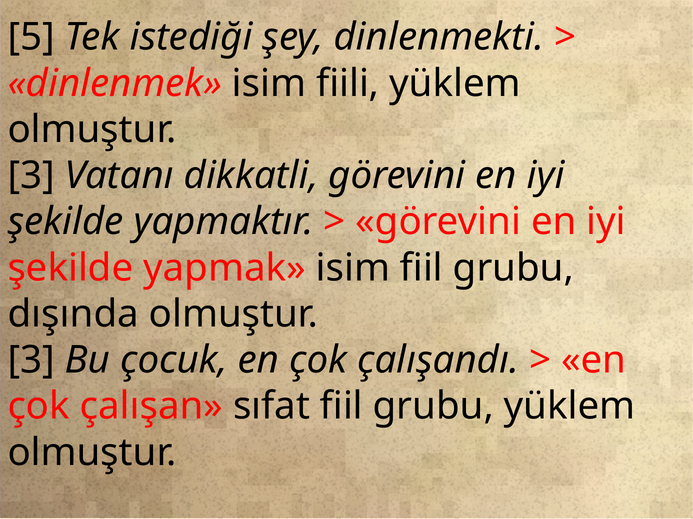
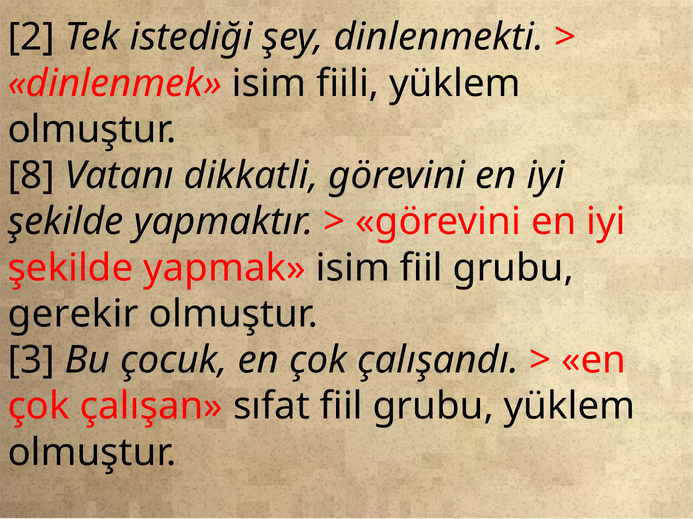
5: 5 -> 2
3 at (31, 176): 3 -> 8
dışında: dışında -> gerekir
